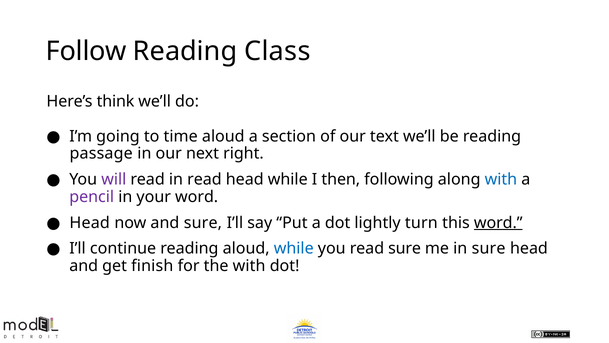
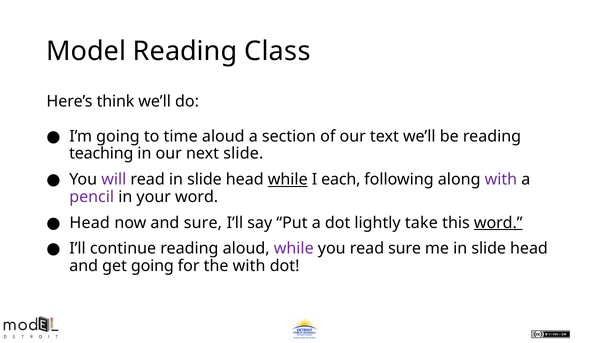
Follow: Follow -> Model
passage: passage -> teaching
next right: right -> slide
read in read: read -> slide
while at (288, 179) underline: none -> present
then: then -> each
with at (501, 179) colour: blue -> purple
turn: turn -> take
while at (294, 248) colour: blue -> purple
me in sure: sure -> slide
get finish: finish -> going
